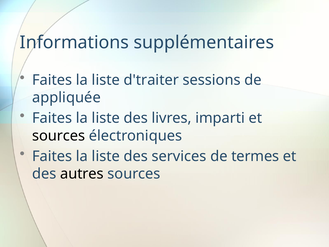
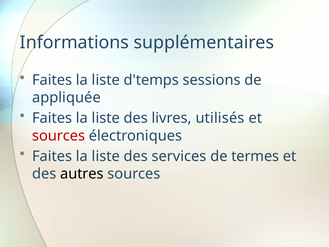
d'traiter: d'traiter -> d'temps
imparti: imparti -> utilisés
sources at (59, 136) colour: black -> red
